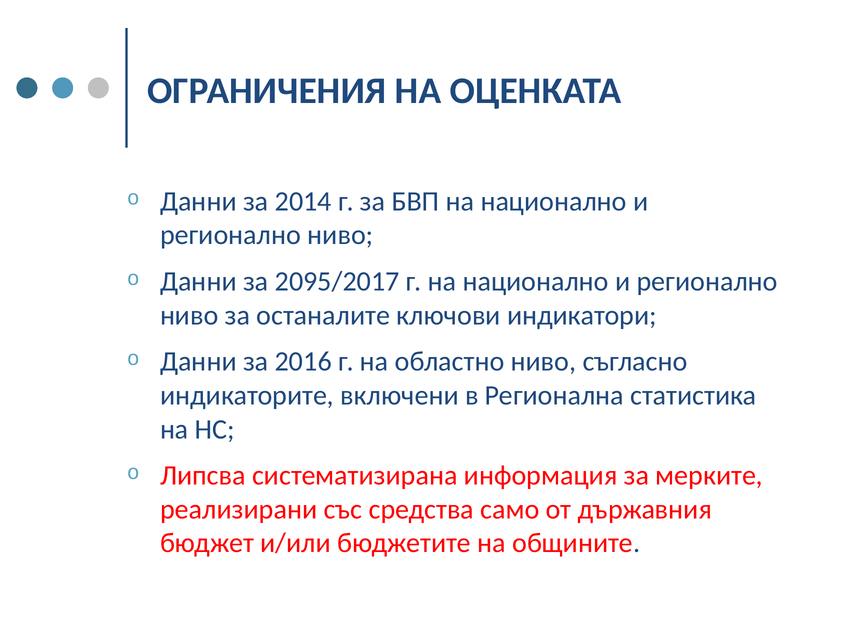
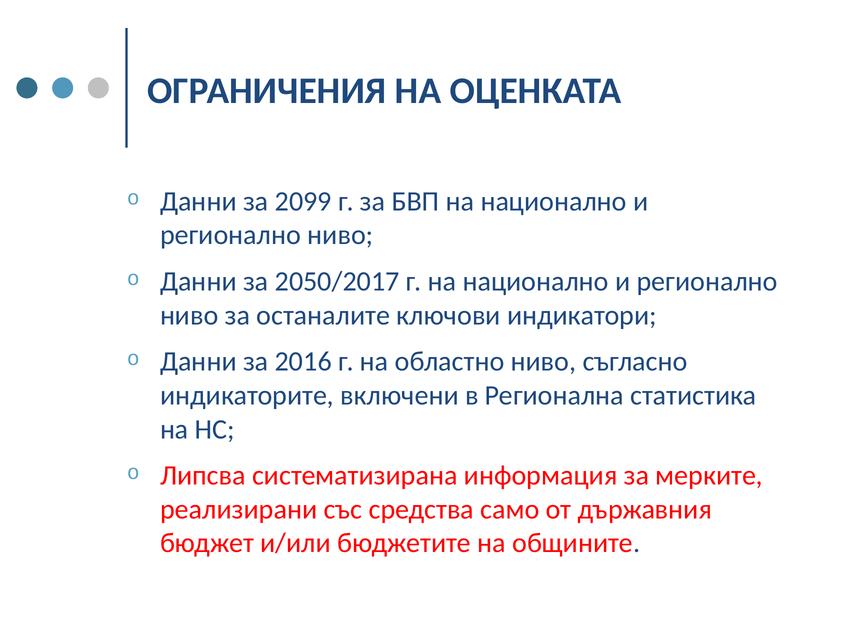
2014: 2014 -> 2099
2095/2017: 2095/2017 -> 2050/2017
